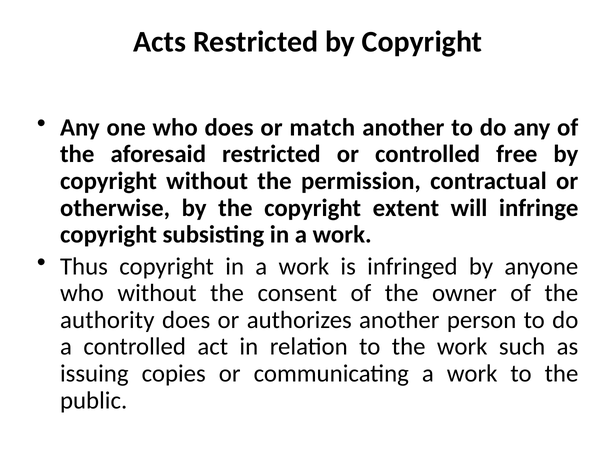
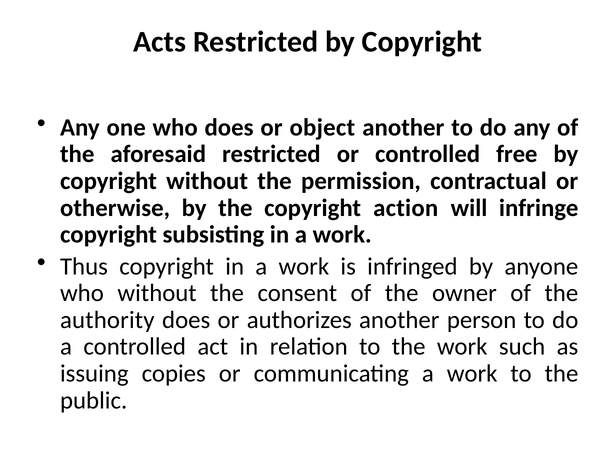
match: match -> object
extent: extent -> action
